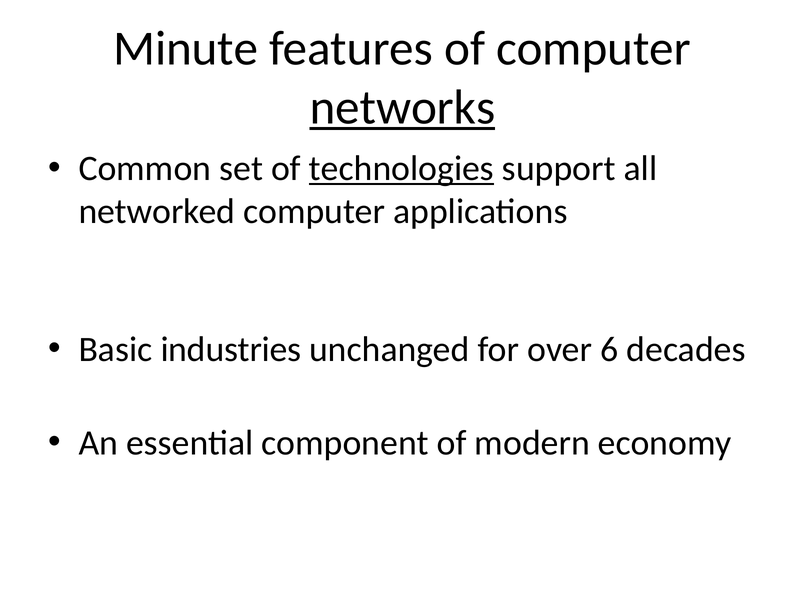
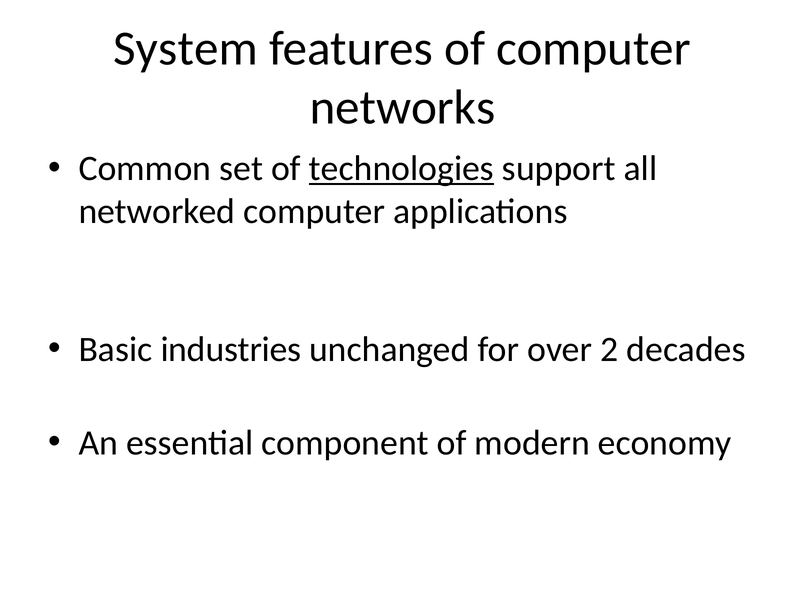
Minute: Minute -> System
networks underline: present -> none
6: 6 -> 2
